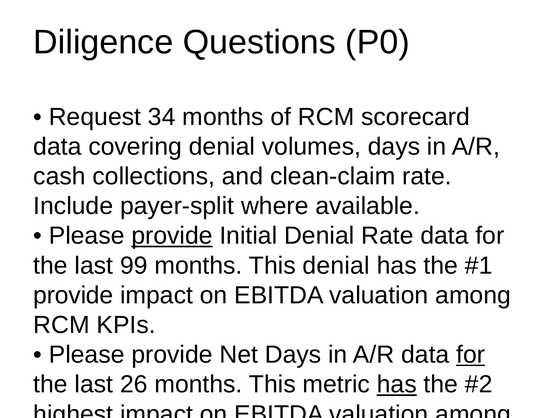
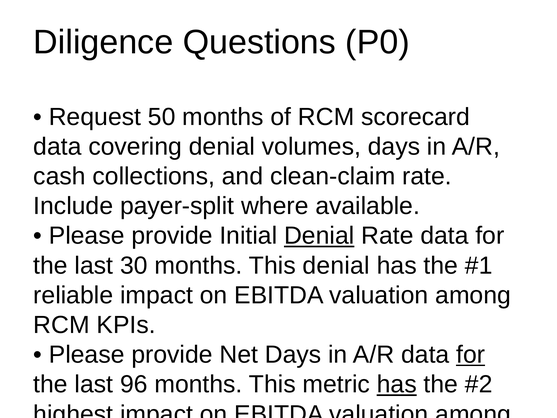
34: 34 -> 50
provide at (172, 236) underline: present -> none
Denial at (319, 236) underline: none -> present
99: 99 -> 30
provide at (73, 295): provide -> reliable
26: 26 -> 96
